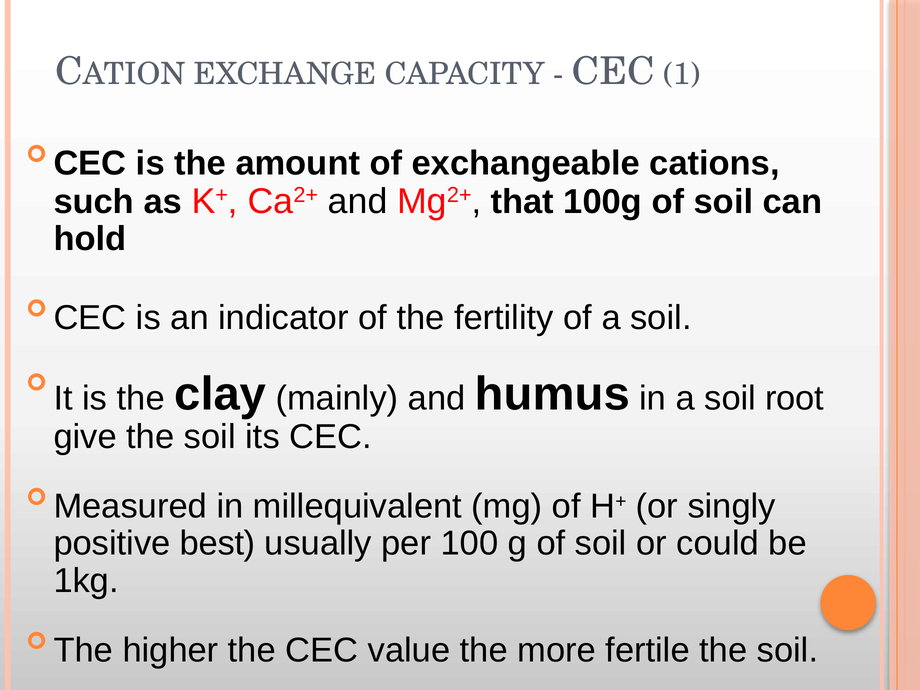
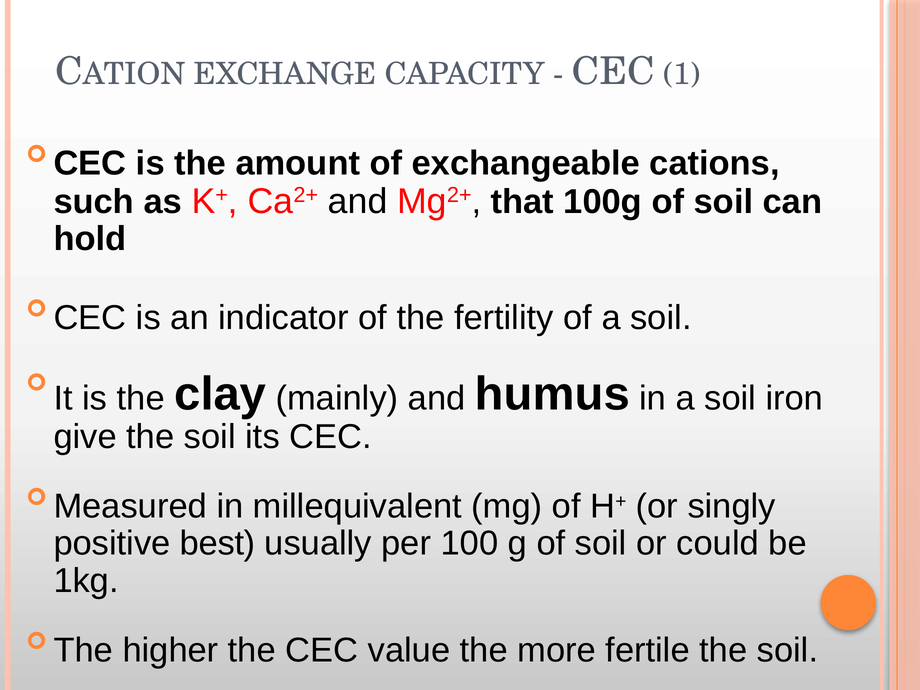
root: root -> iron
